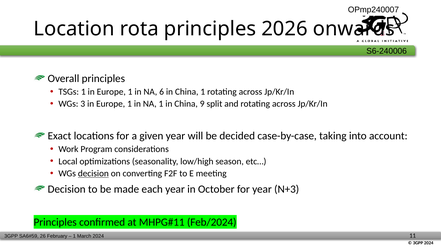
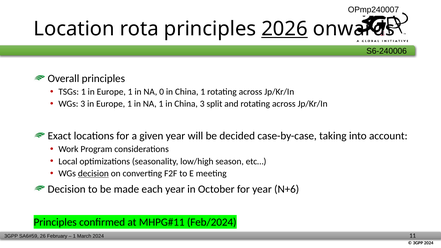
2026 underline: none -> present
6: 6 -> 0
China 9: 9 -> 3
N+3: N+3 -> N+6
